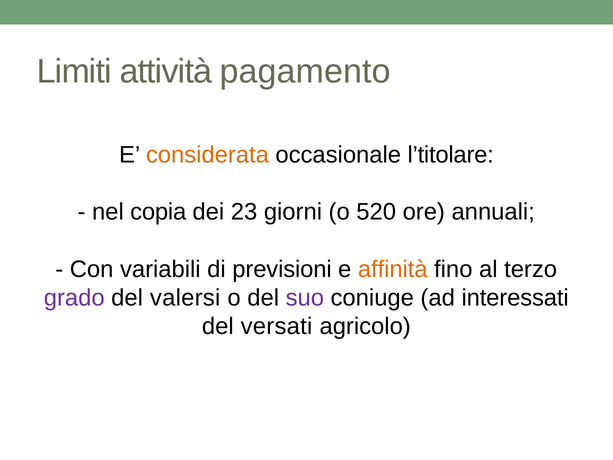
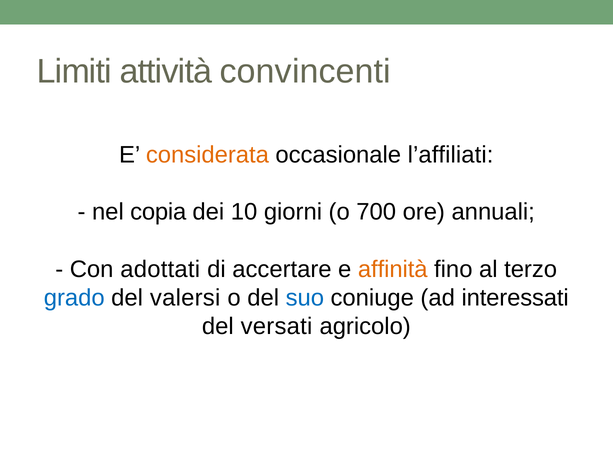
pagamento: pagamento -> convincenti
l’titolare: l’titolare -> l’affiliati
23: 23 -> 10
520: 520 -> 700
variabili: variabili -> adottati
previsioni: previsioni -> accertare
grado colour: purple -> blue
suo colour: purple -> blue
